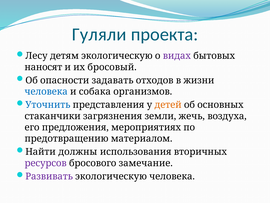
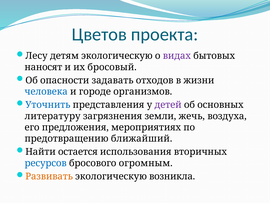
Гуляли: Гуляли -> Цветов
собака: собака -> городе
детей colour: orange -> purple
стаканчики: стаканчики -> литературу
материалом: материалом -> ближайший
должны: должны -> остается
ресурсов colour: purple -> blue
замечание: замечание -> огромным
Развивать colour: purple -> orange
экологическую человека: человека -> возникла
